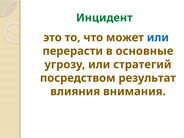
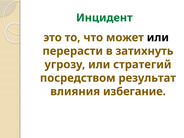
или at (158, 38) colour: blue -> black
основные: основные -> затихнуть
внимания: внимания -> избегание
